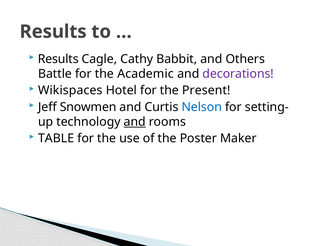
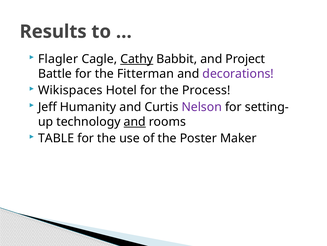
Results at (58, 59): Results -> Flagler
Cathy underline: none -> present
Others: Others -> Project
Academic: Academic -> Fitterman
Present: Present -> Process
Snowmen: Snowmen -> Humanity
Nelson colour: blue -> purple
